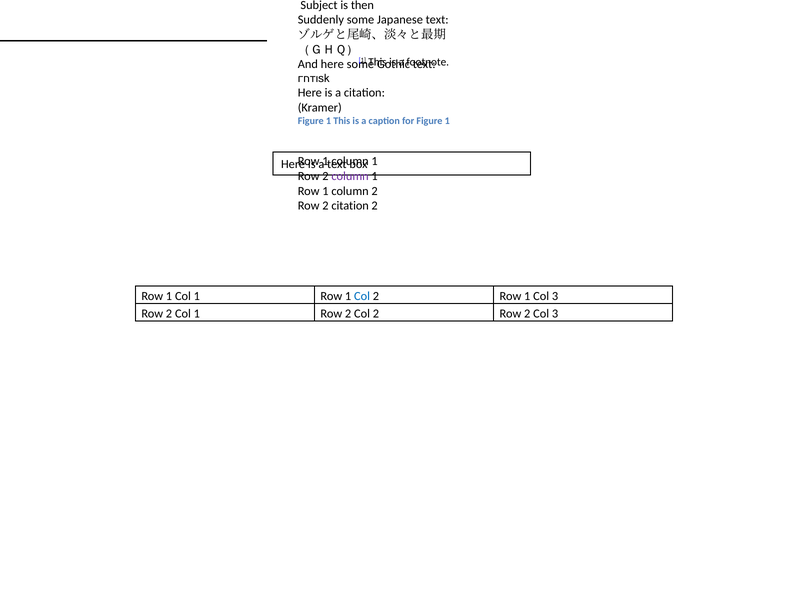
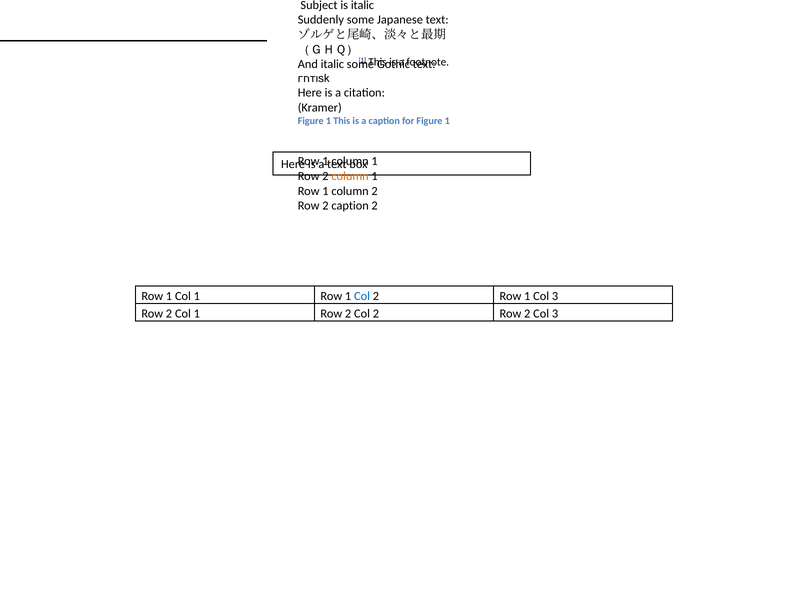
is then: then -> italic
And here: here -> italic
column at (350, 176) colour: purple -> orange
2 citation: citation -> caption
